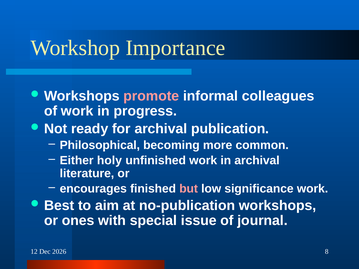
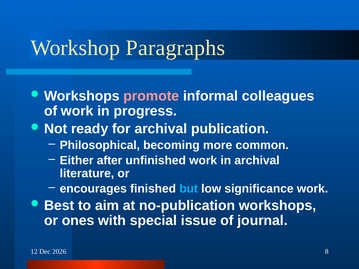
Importance: Importance -> Paragraphs
holy: holy -> after
but colour: pink -> light blue
